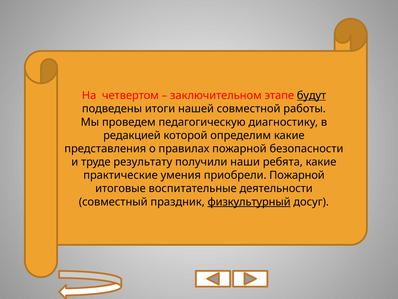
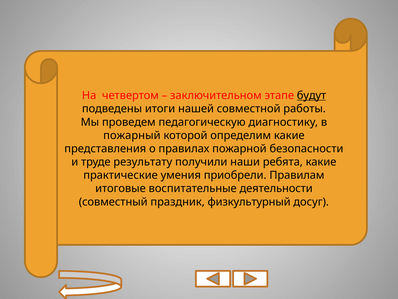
редакцией: редакцией -> пожарный
приобрели Пожарной: Пожарной -> Правилам
физкультурный underline: present -> none
